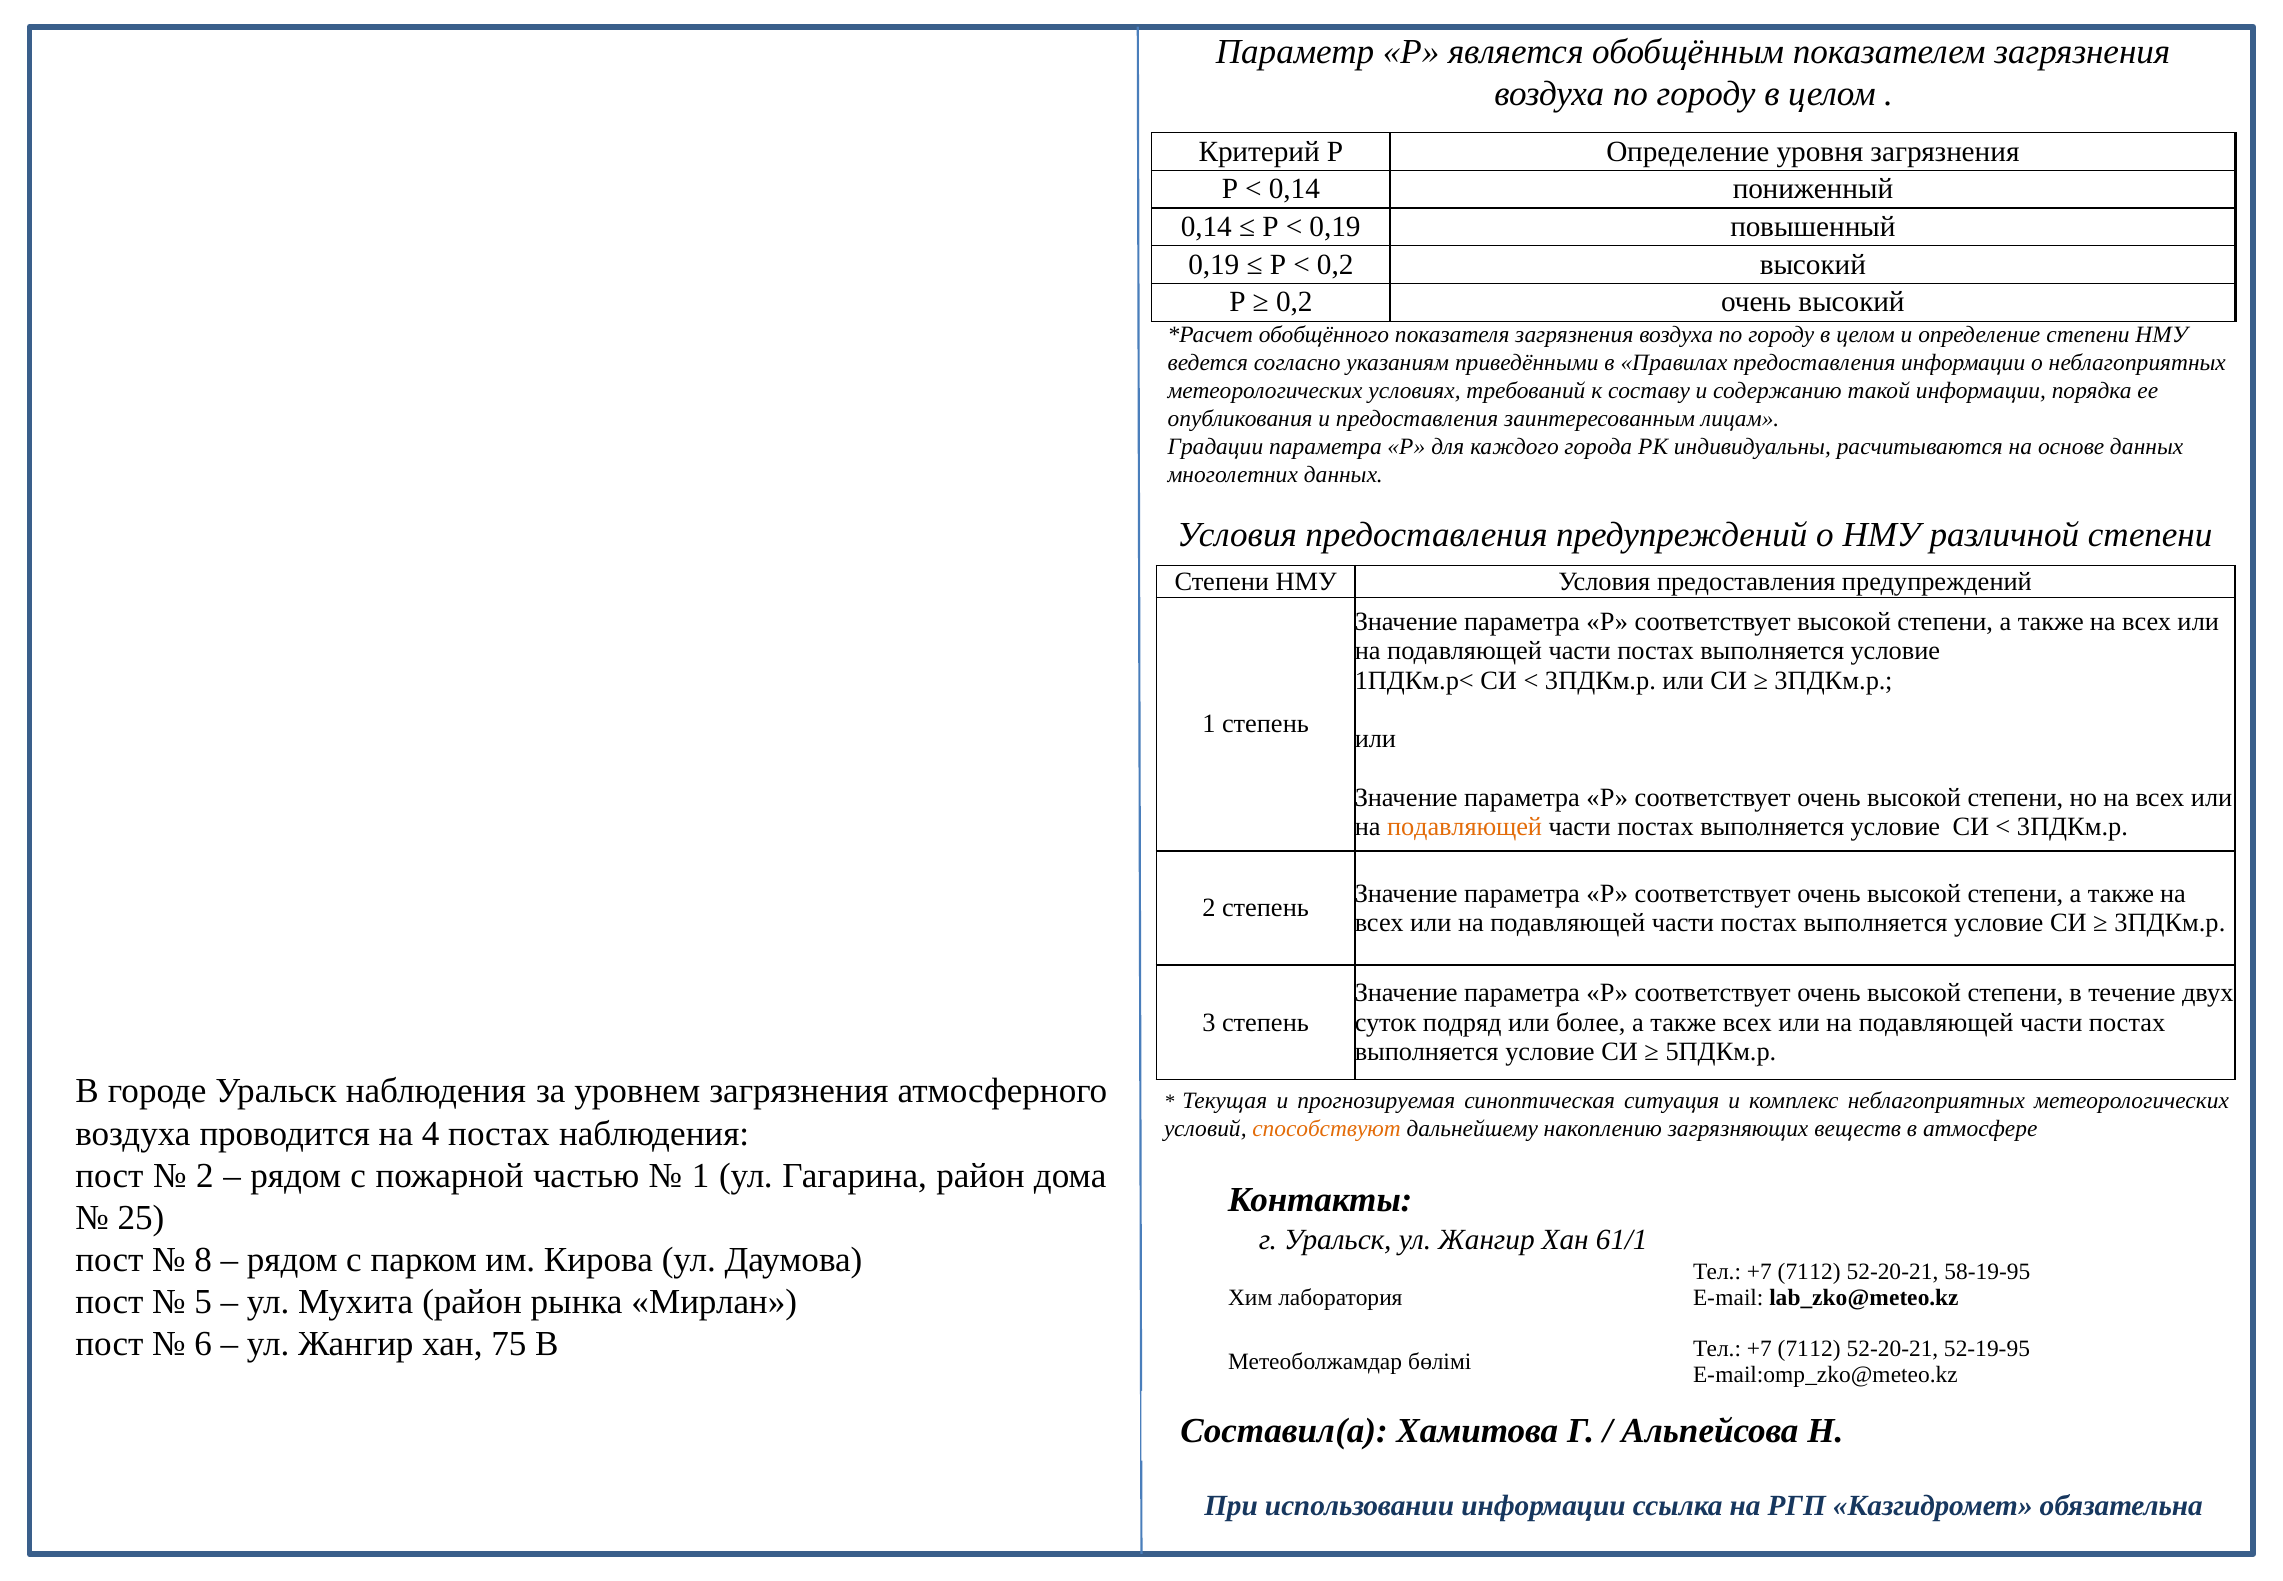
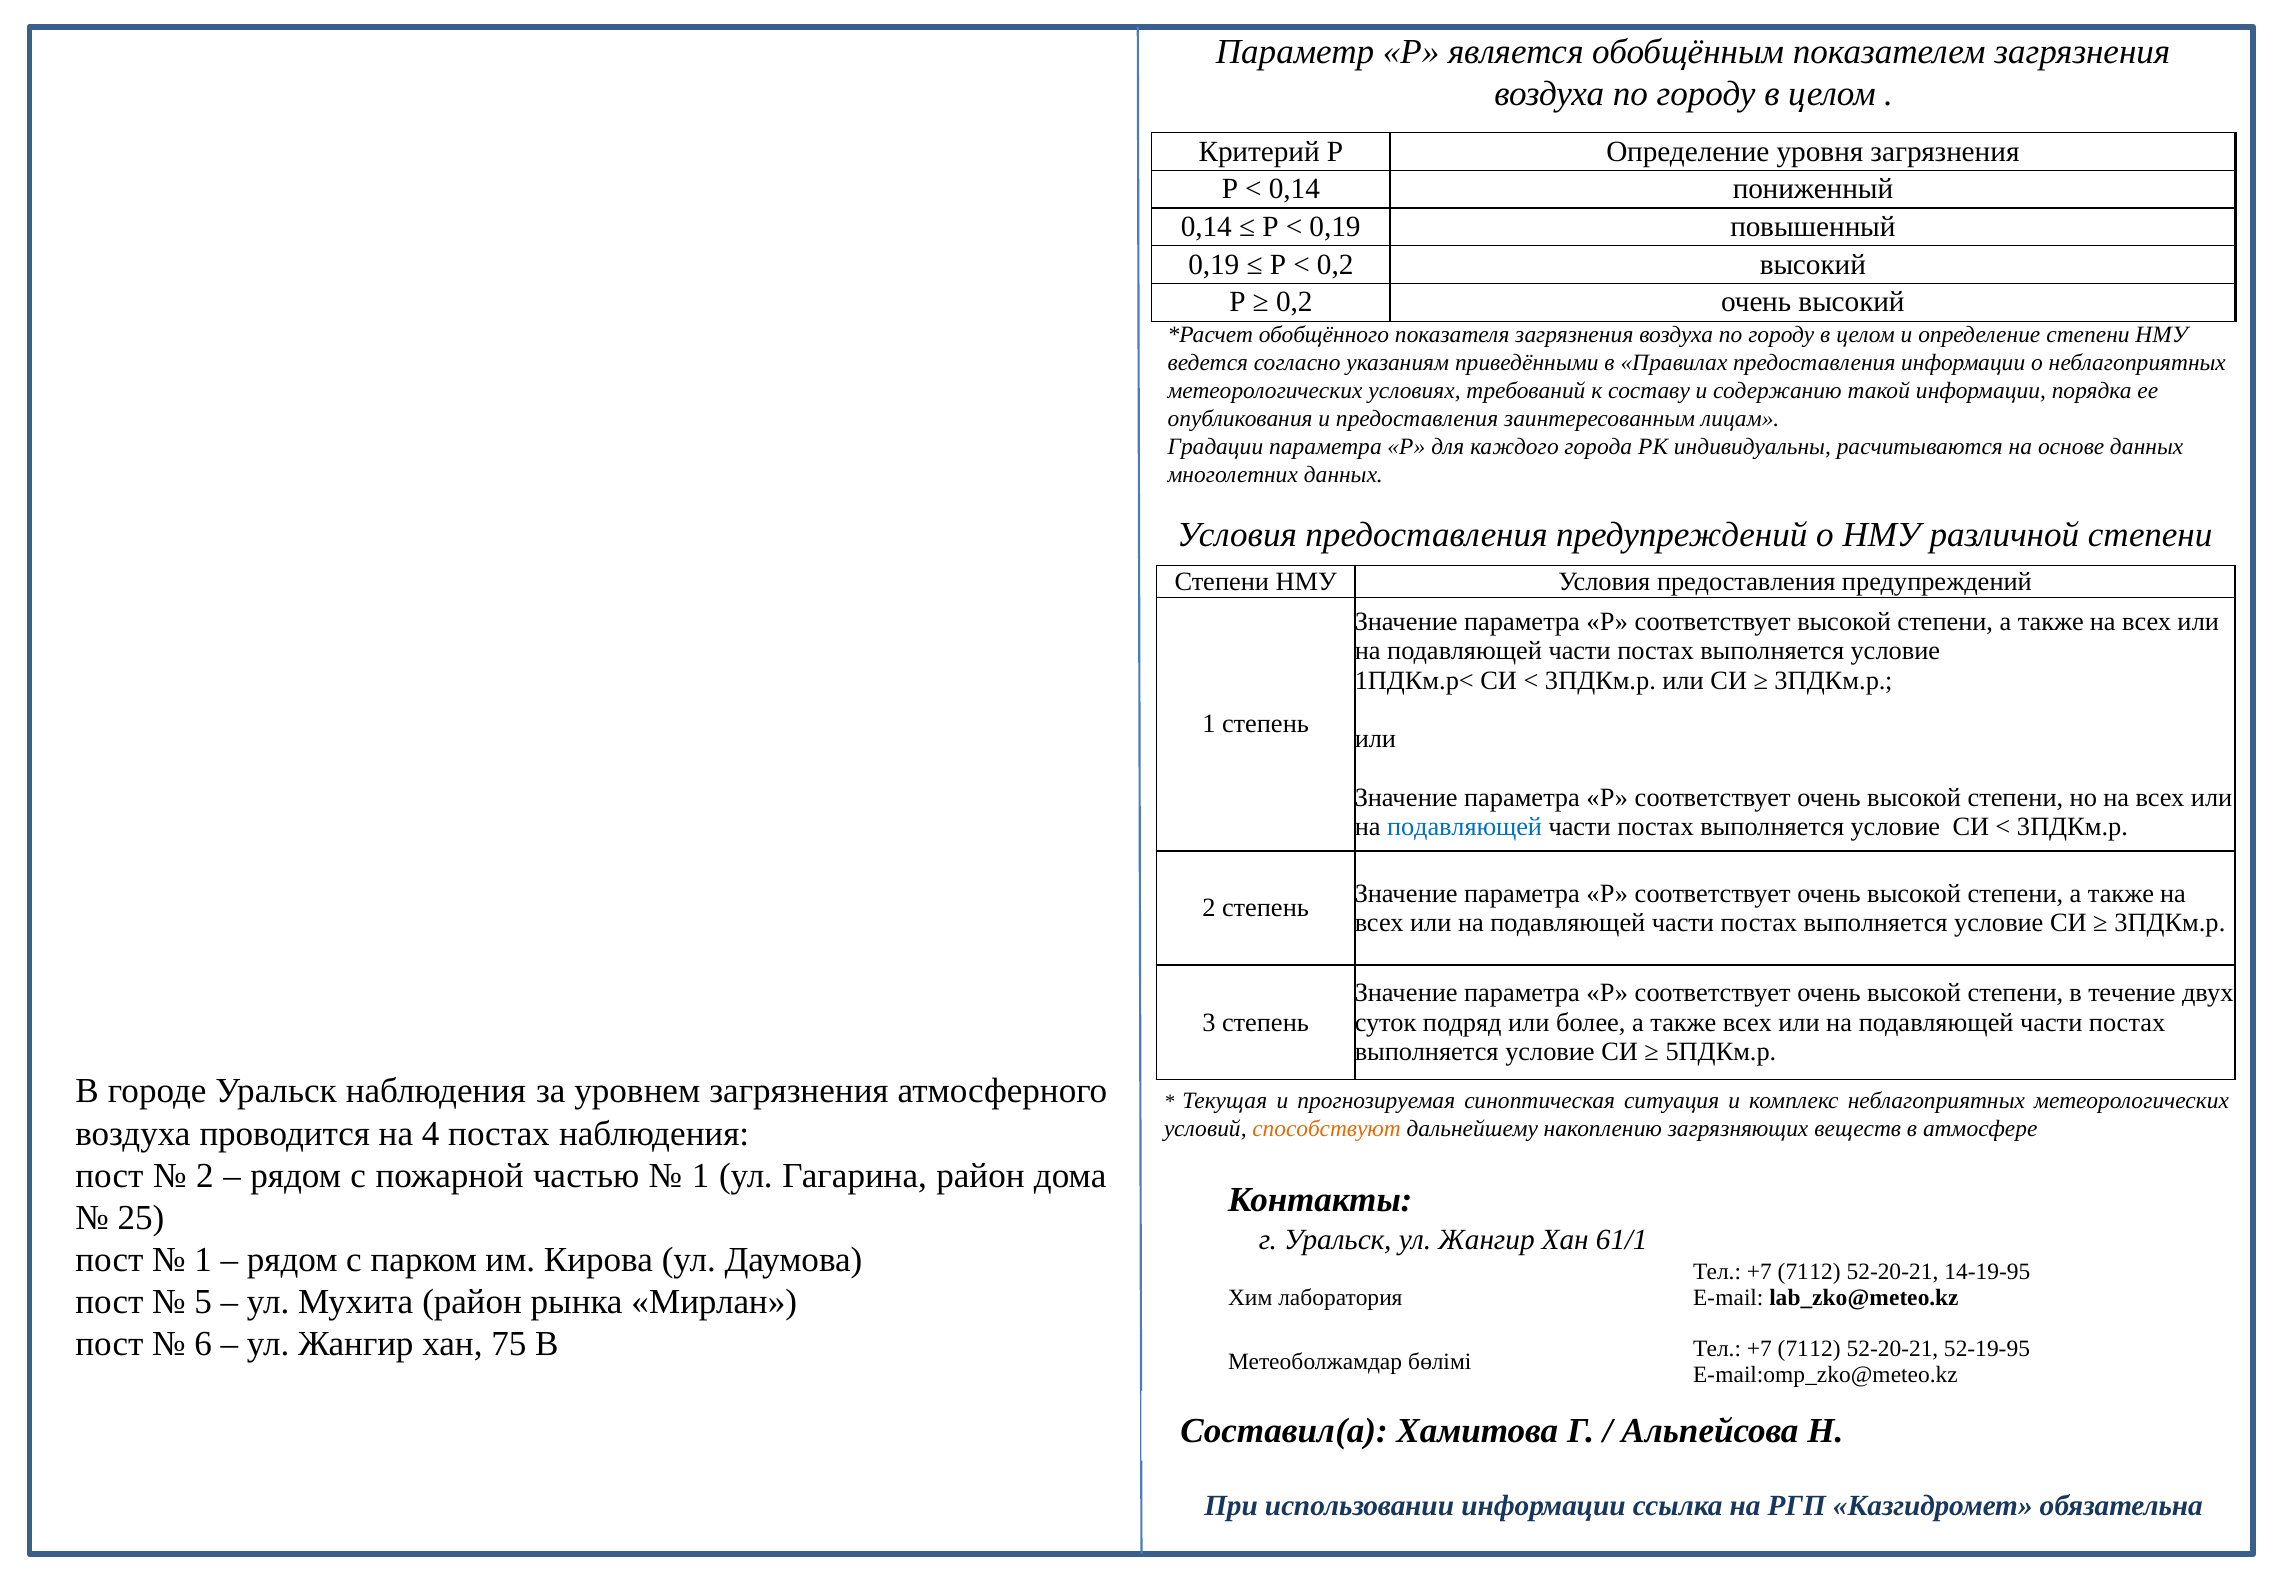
подавляющей at (1465, 826) colour: orange -> blue
8 at (203, 1260): 8 -> 1
58-19-95: 58-19-95 -> 14-19-95
